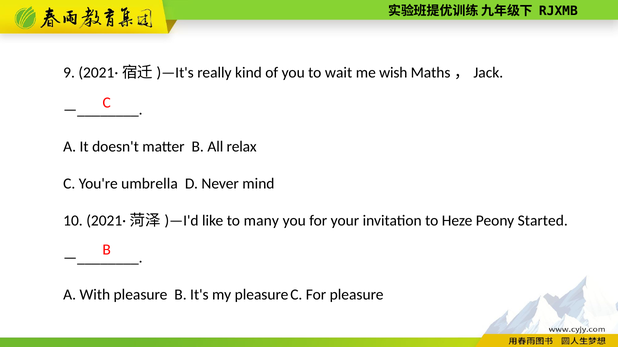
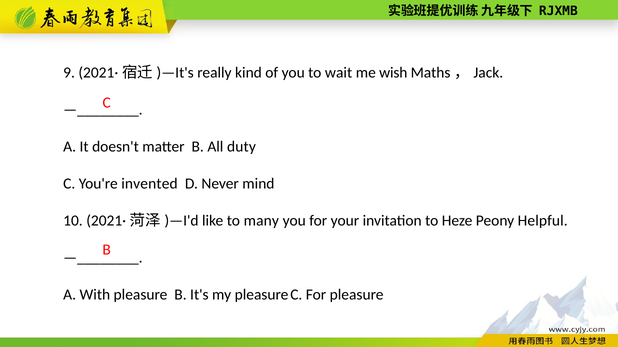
relax: relax -> duty
umbrella: umbrella -> invented
Started: Started -> Helpful
